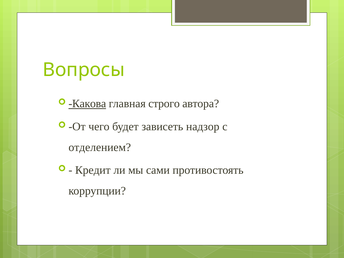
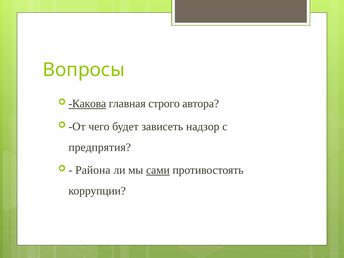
отделением: отделением -> предпрятия
Кредит: Кредит -> Района
сами underline: none -> present
